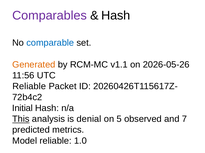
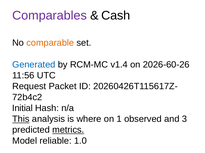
Hash at (116, 16): Hash -> Cash
comparable colour: blue -> orange
Generated colour: orange -> blue
v1.1: v1.1 -> v1.4
2026-05-26: 2026-05-26 -> 2026-60-26
Reliable at (29, 87): Reliable -> Request
denial: denial -> where
5: 5 -> 1
7: 7 -> 3
metrics underline: none -> present
